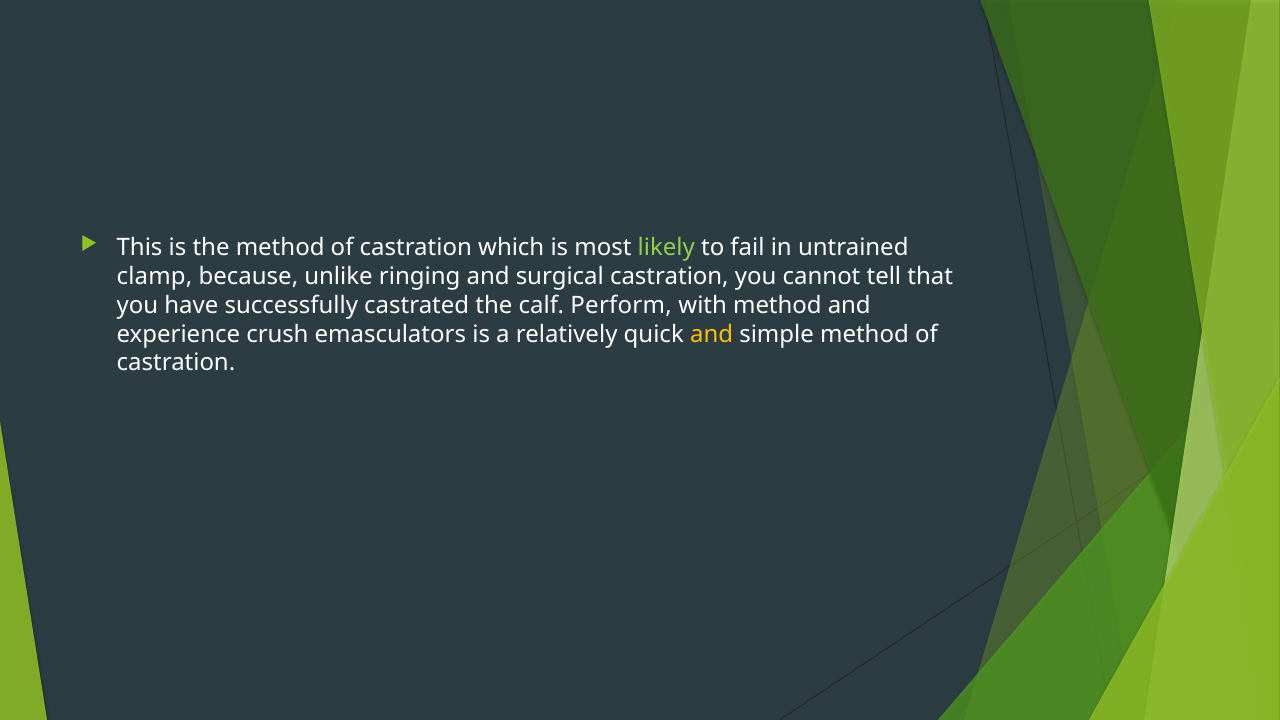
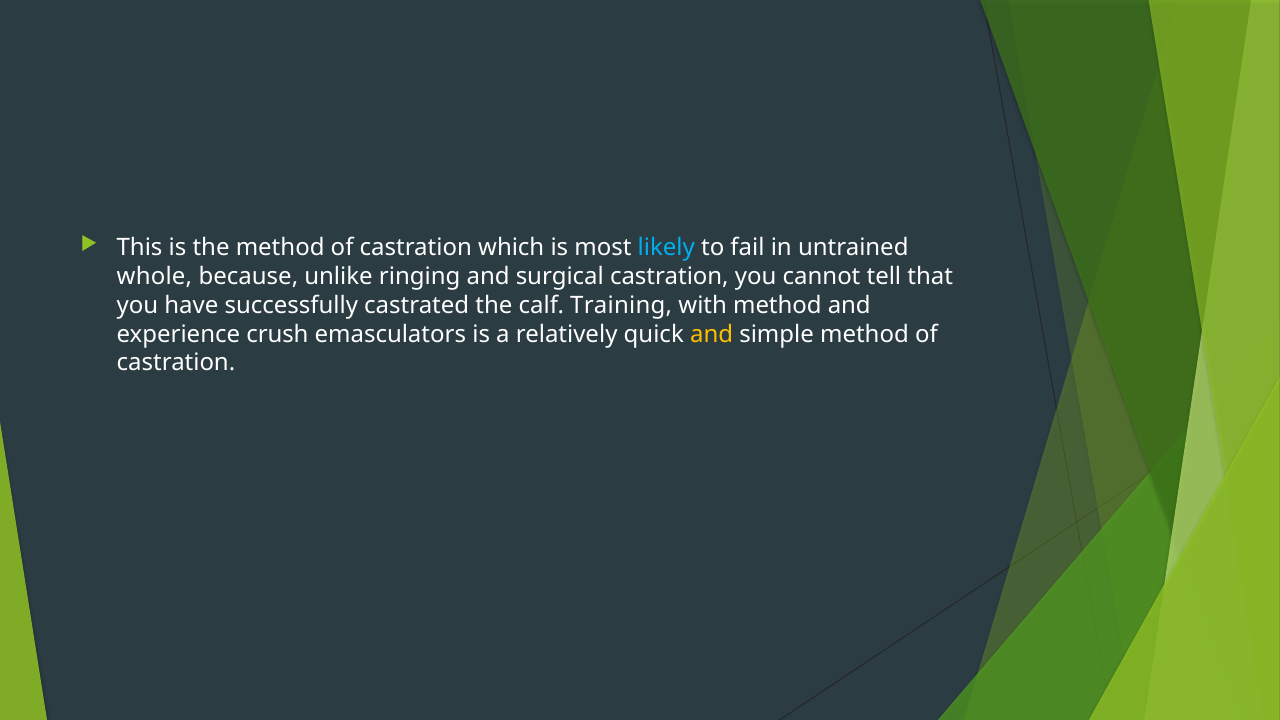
likely colour: light green -> light blue
clamp: clamp -> whole
Perform: Perform -> Training
